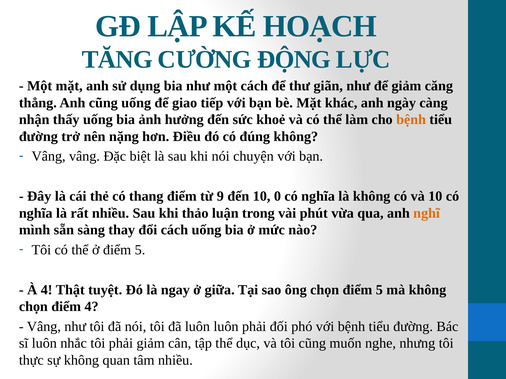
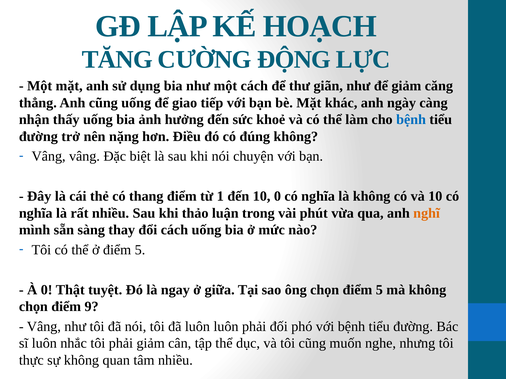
bệnh at (411, 120) colour: orange -> blue
9: 9 -> 1
À 4: 4 -> 0
điểm 4: 4 -> 9
